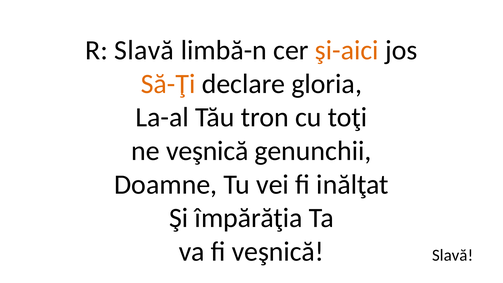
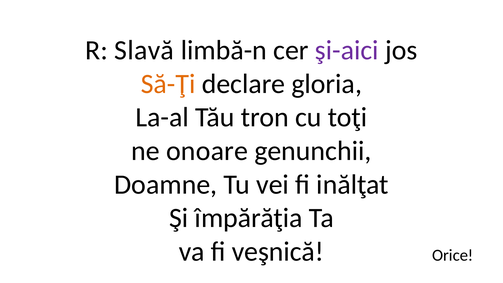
şi-aici colour: orange -> purple
ne veşnică: veşnică -> onoare
veşnică Slavă: Slavă -> Orice
